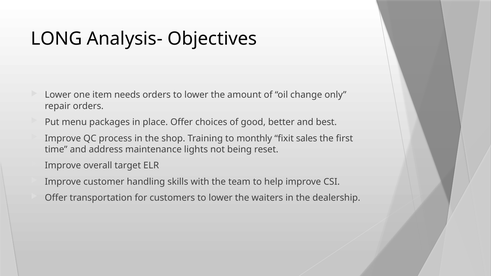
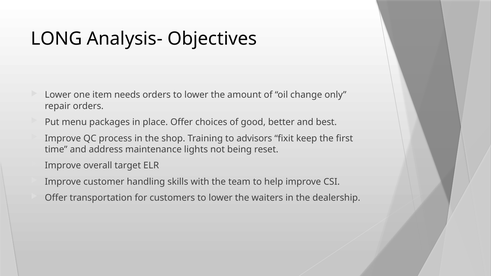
monthly: monthly -> advisors
sales: sales -> keep
